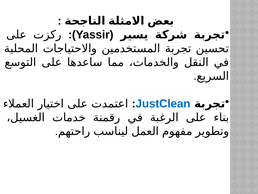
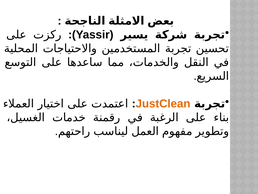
JustClean colour: blue -> orange
